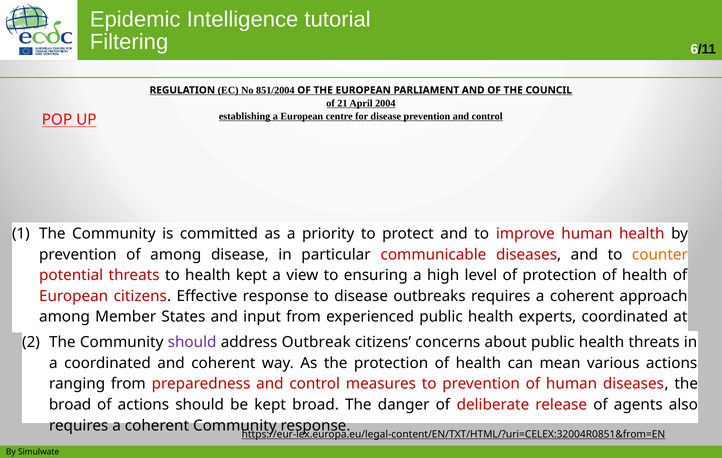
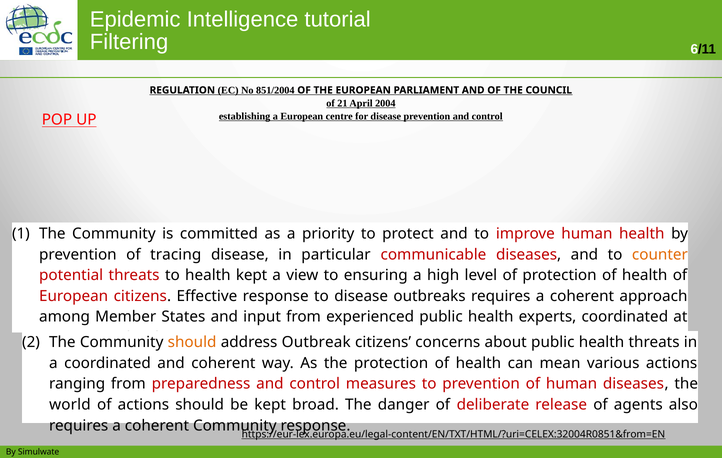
of among: among -> tracing
should at (192, 343) colour: purple -> orange
broad at (70, 405): broad -> world
